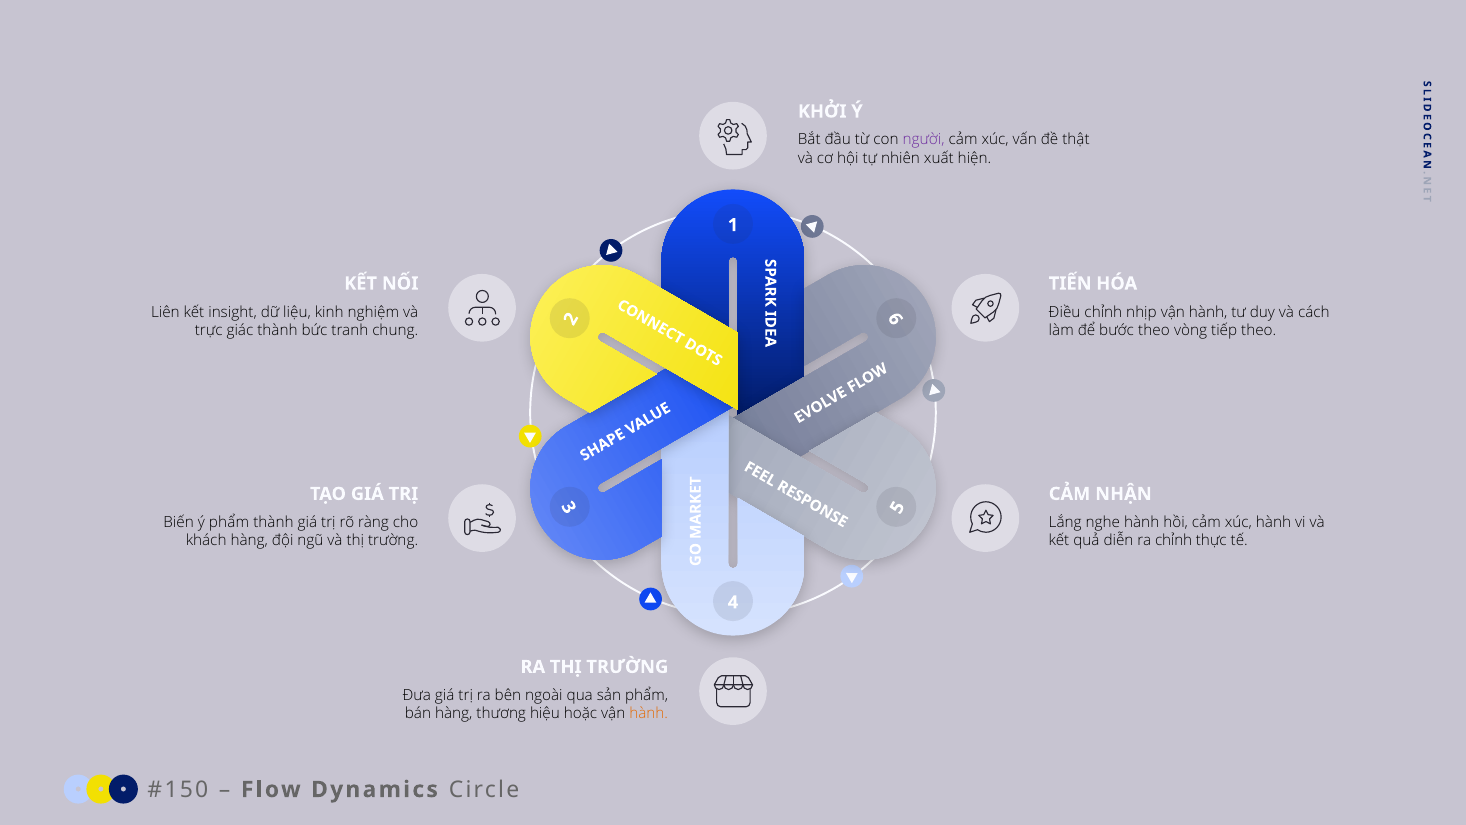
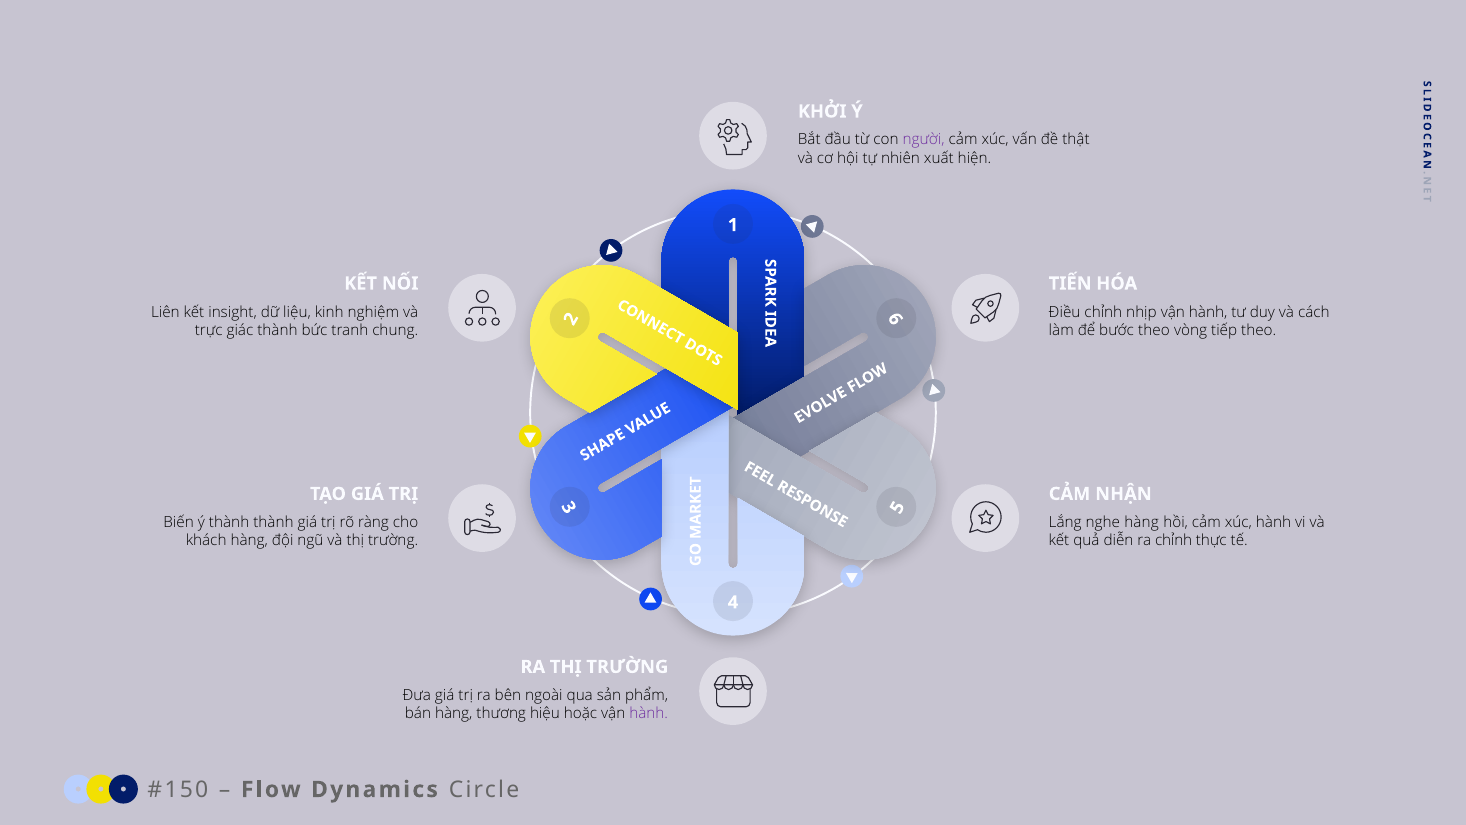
ý phẩm: phẩm -> thành
nghe hành: hành -> hàng
hành at (649, 713) colour: orange -> purple
